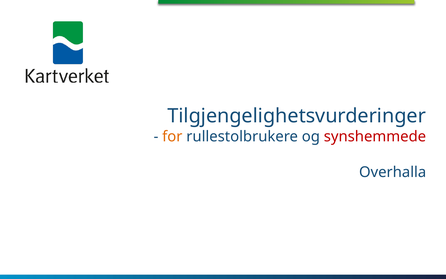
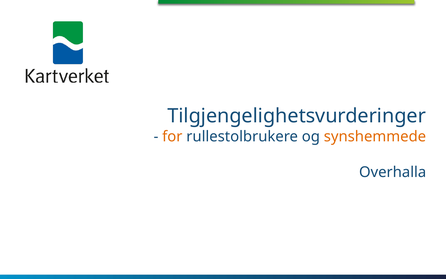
synshemmede colour: red -> orange
